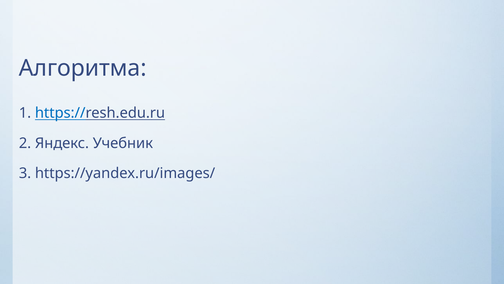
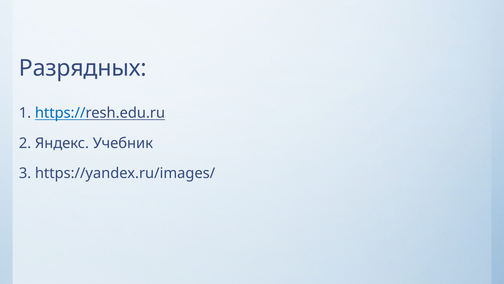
Алгоритма: Алгоритма -> Разрядных
